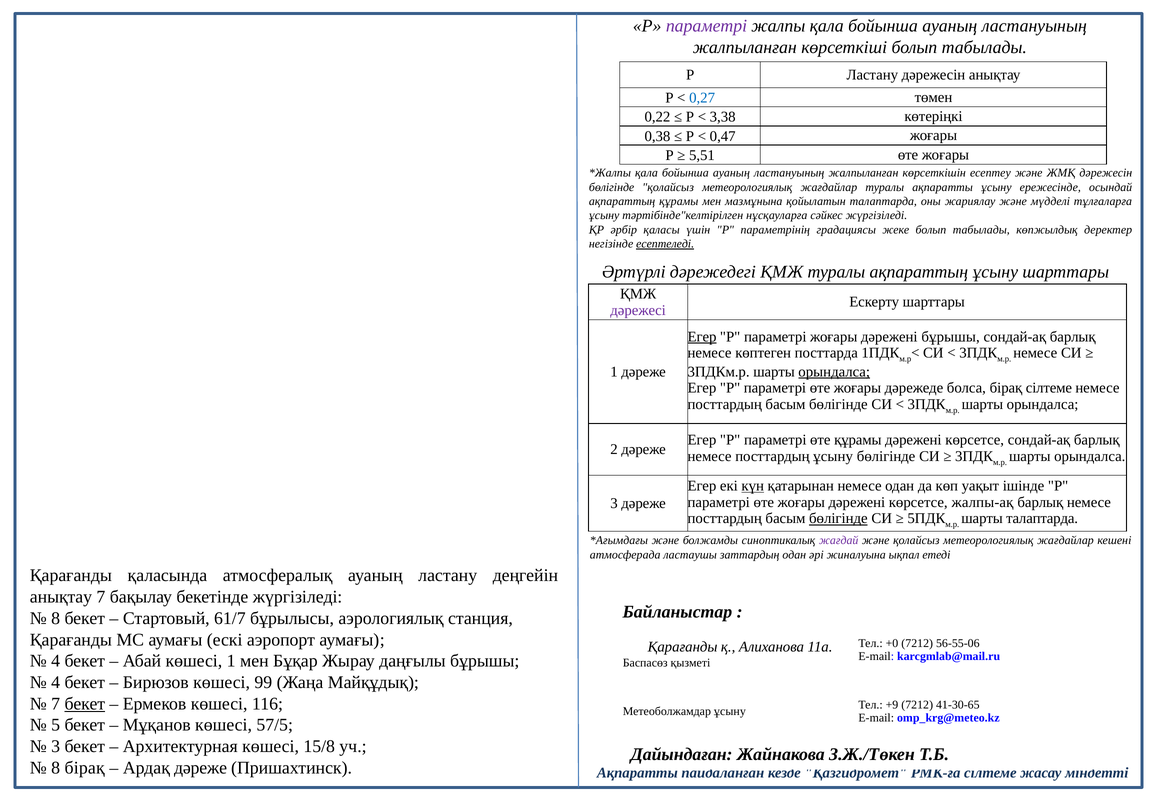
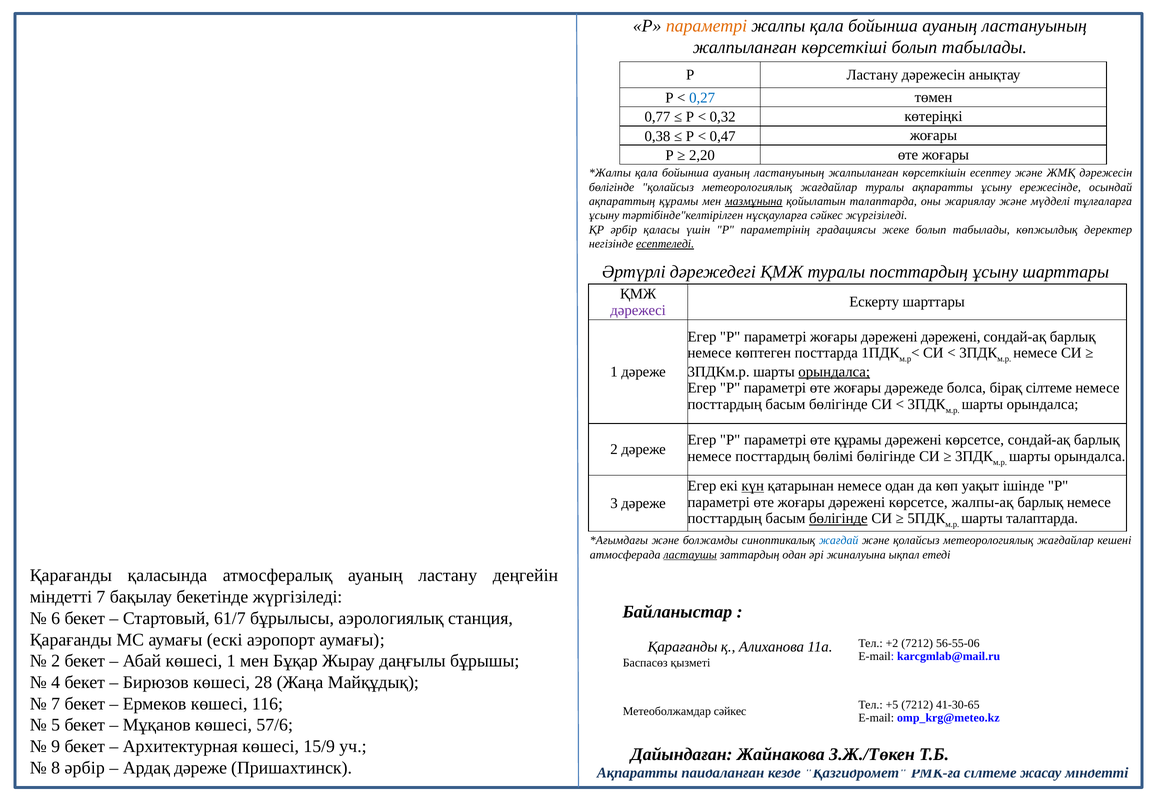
параметрі at (706, 26) colour: purple -> orange
0,22: 0,22 -> 0,77
3,38: 3,38 -> 0,32
5,51: 5,51 -> 2,20
мазмұнына underline: none -> present
туралы ақпараттың: ақпараттың -> посттардың
Егер at (702, 337) underline: present -> none
дәрежені бұрышы: бұрышы -> дәрежені
посттардың ұсыну: ұсыну -> бөлімі
жағдай colour: purple -> blue
ластаушы underline: none -> present
анықтау at (61, 597): анықтау -> міндетті
8 at (56, 618): 8 -> 6
+0: +0 -> +2
4 at (56, 661): 4 -> 2
99: 99 -> 28
бекет at (85, 704) underline: present -> none
+9: +9 -> +5
Метеоболжамдар ұсыну: ұсыну -> сәйкес
57/5: 57/5 -> 57/6
3 at (56, 746): 3 -> 9
15/8: 15/8 -> 15/9
8 бірақ: бірақ -> әрбір
